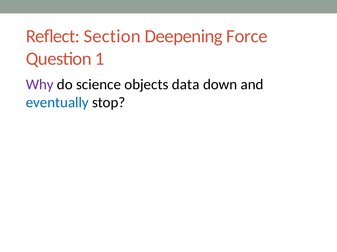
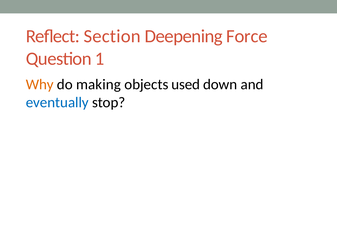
Why colour: purple -> orange
science: science -> making
data: data -> used
